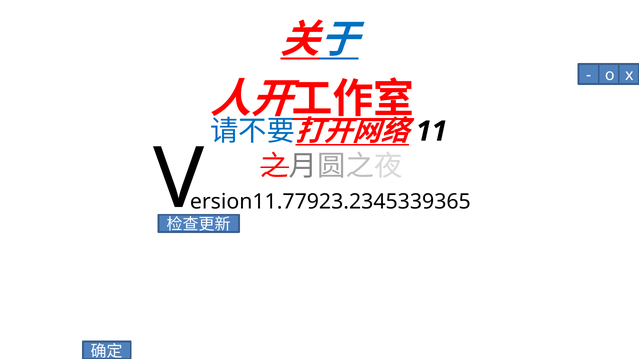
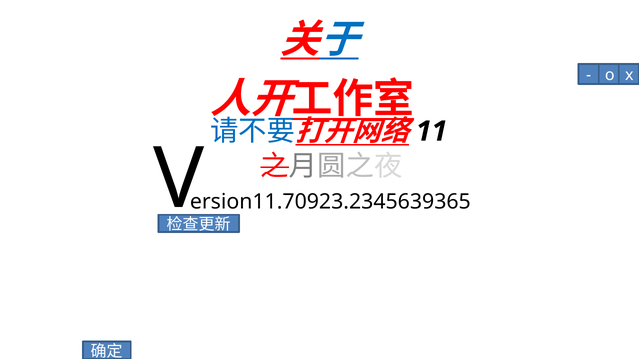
ersion11.77923.2345339365: ersion11.77923.2345339365 -> ersion11.70923.2345639365
